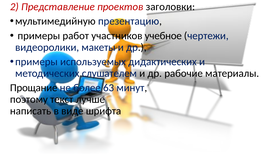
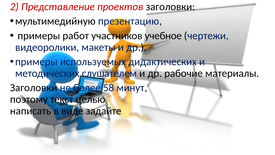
Прощание at (34, 88): Прощание -> Заголовки
63: 63 -> 58
лучше: лучше -> целью
шрифта: шрифта -> задайте
